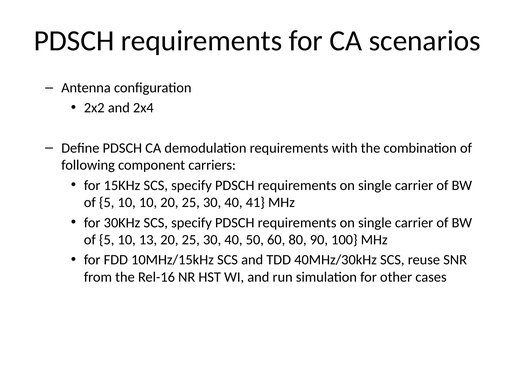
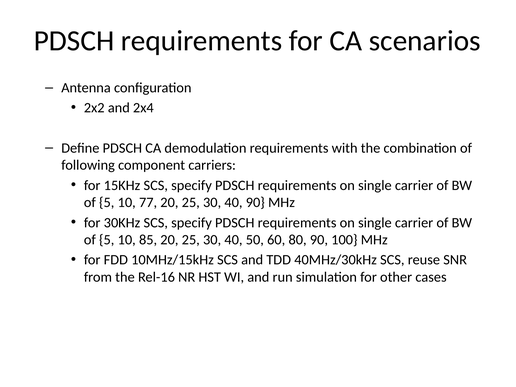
10 10: 10 -> 77
40 41: 41 -> 90
13: 13 -> 85
